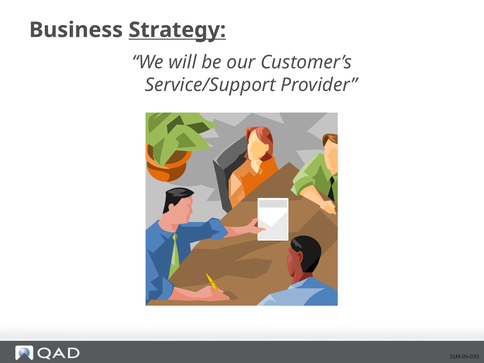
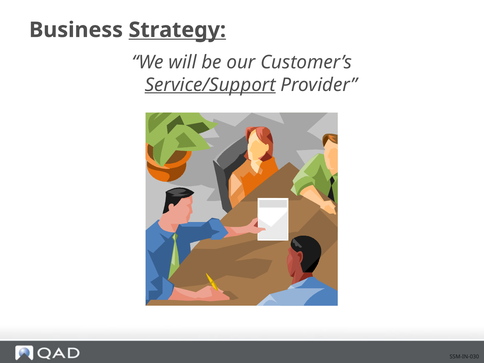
Service/Support underline: none -> present
